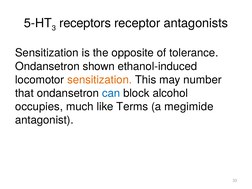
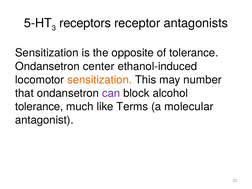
shown: shown -> center
can colour: blue -> purple
occupies at (39, 107): occupies -> tolerance
megimide: megimide -> molecular
